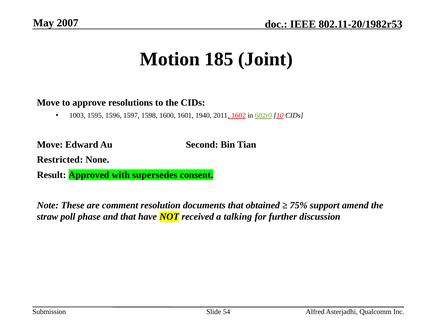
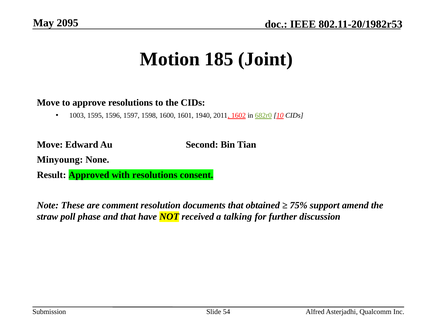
2007: 2007 -> 2095
Restricted: Restricted -> Minyoung
with supersedes: supersedes -> resolutions
